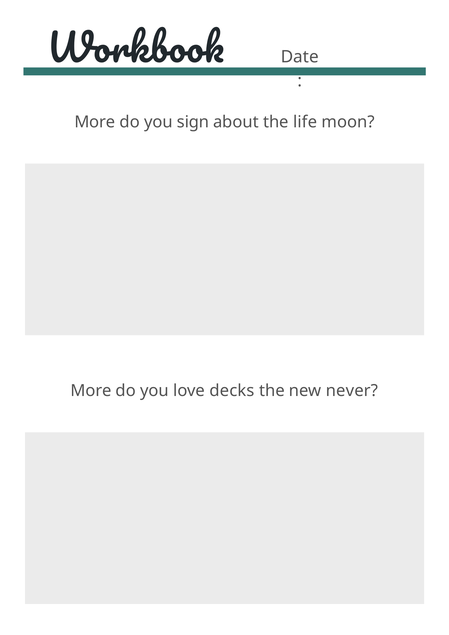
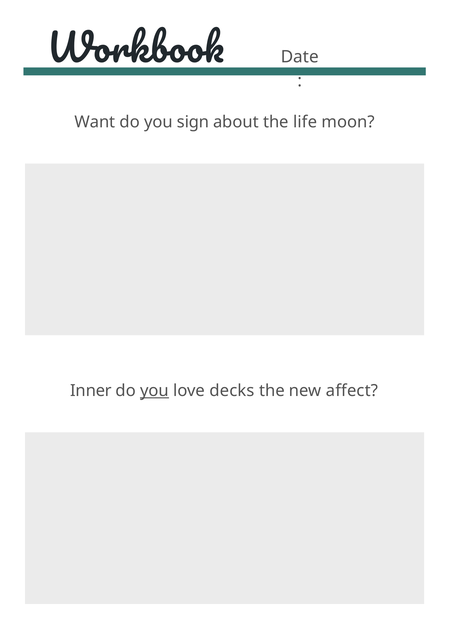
More at (95, 122): More -> Want
More at (91, 391): More -> Inner
you at (155, 391) underline: none -> present
never: never -> affect
